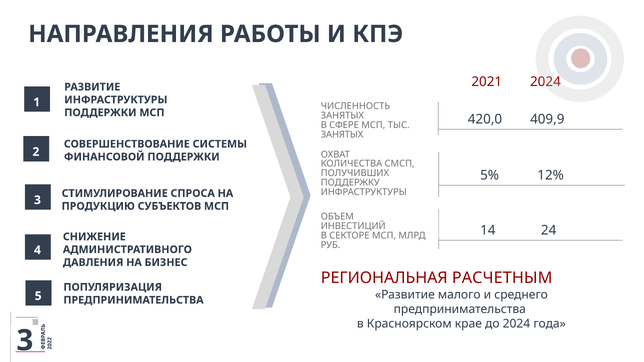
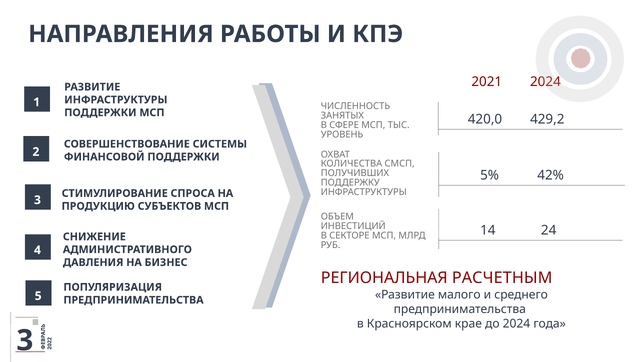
409,9: 409,9 -> 429,2
ЗАНЯТЫХ at (342, 135): ЗАНЯТЫХ -> УРОВЕНЬ
12%: 12% -> 42%
